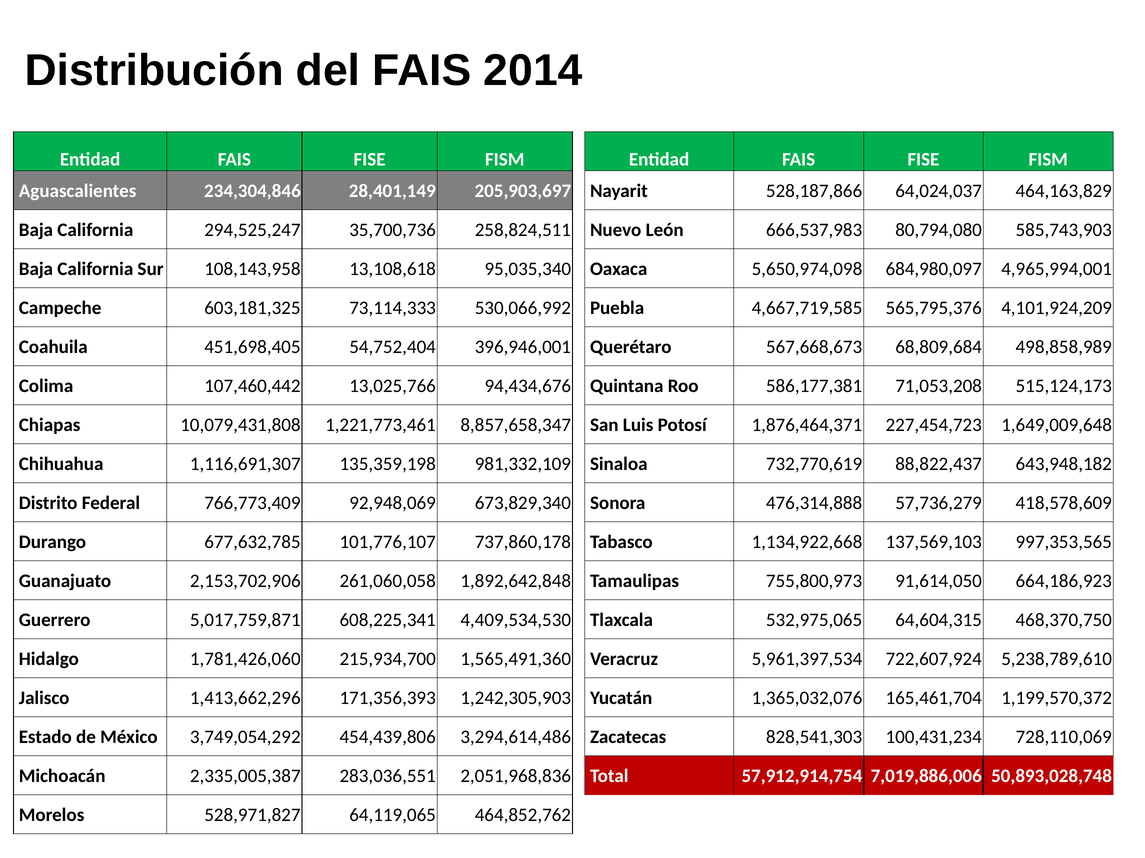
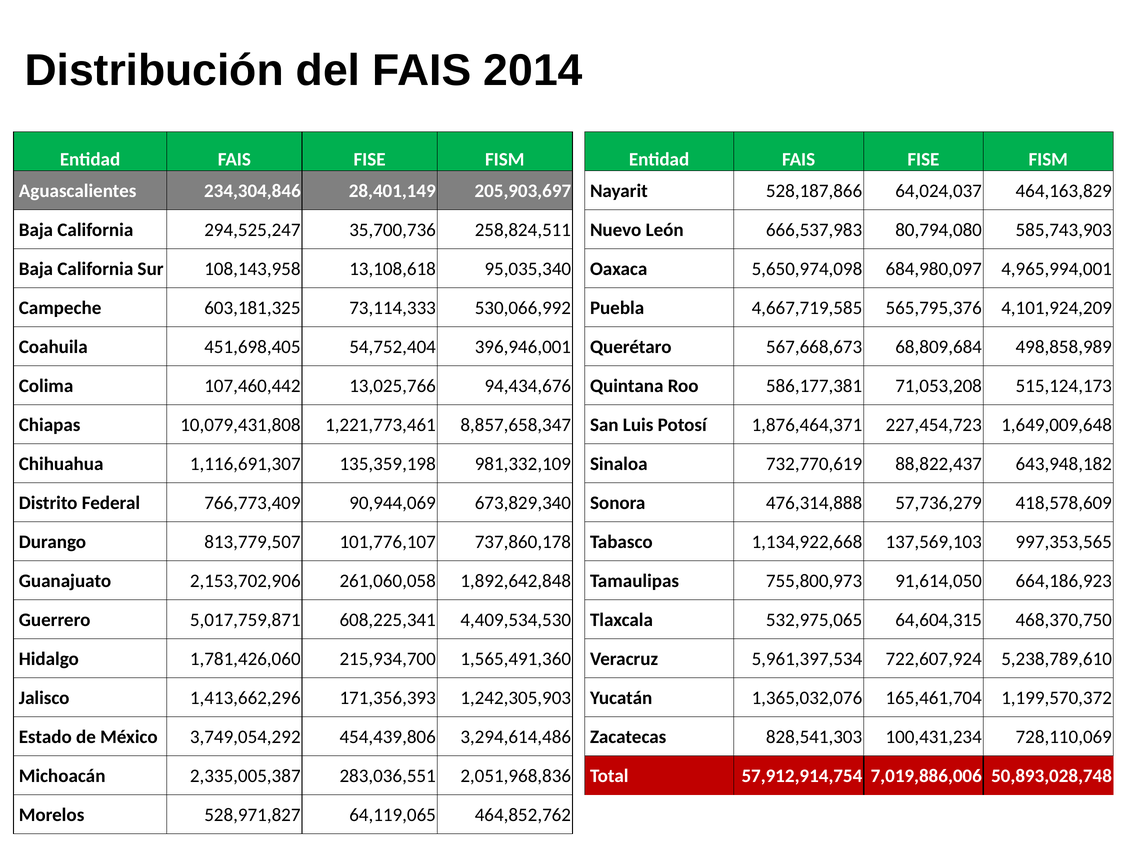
92,948,069: 92,948,069 -> 90,944,069
677,632,785: 677,632,785 -> 813,779,507
